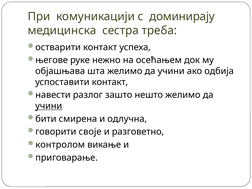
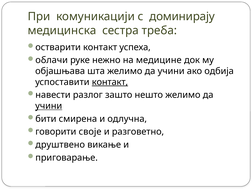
његове: његове -> облачи
осећањем: осећањем -> медицине
контакт at (110, 82) underline: none -> present
контролом: контролом -> друштвено
